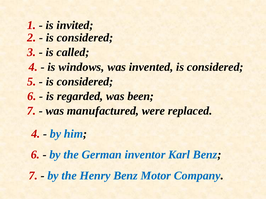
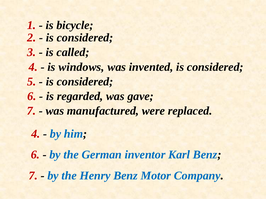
invited: invited -> bicycle
been: been -> gave
